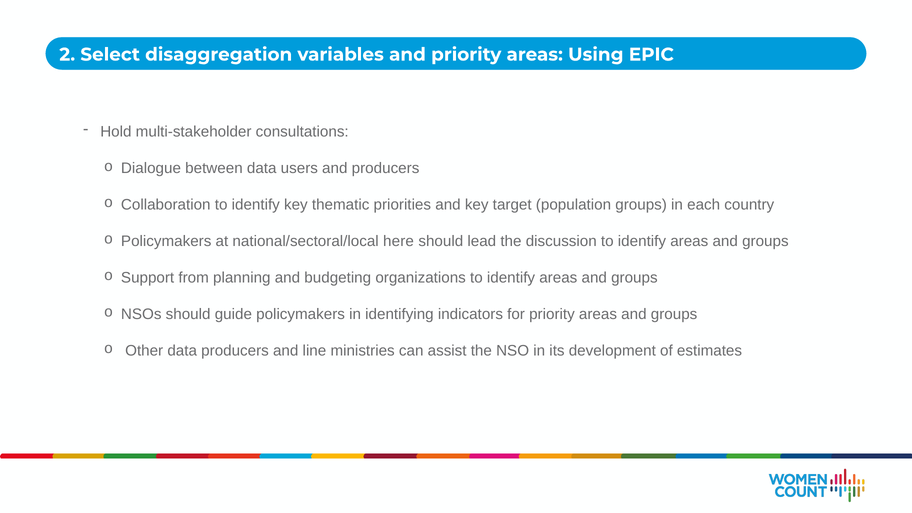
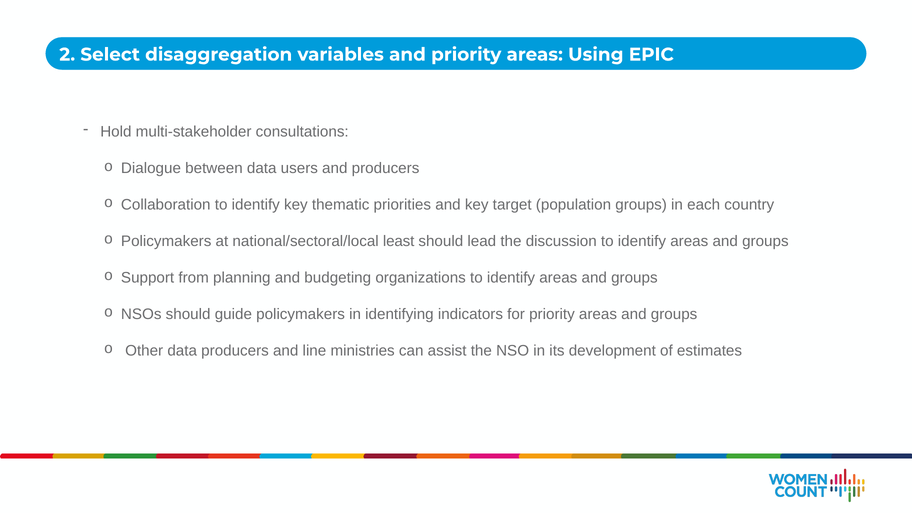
here: here -> least
